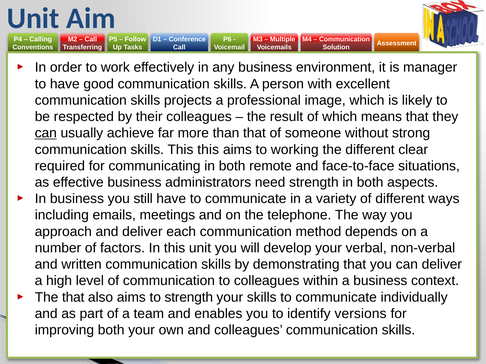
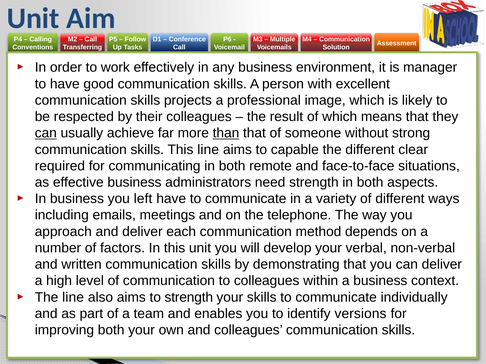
than underline: none -> present
This this: this -> line
working: working -> capable
still: still -> left
The that: that -> line
